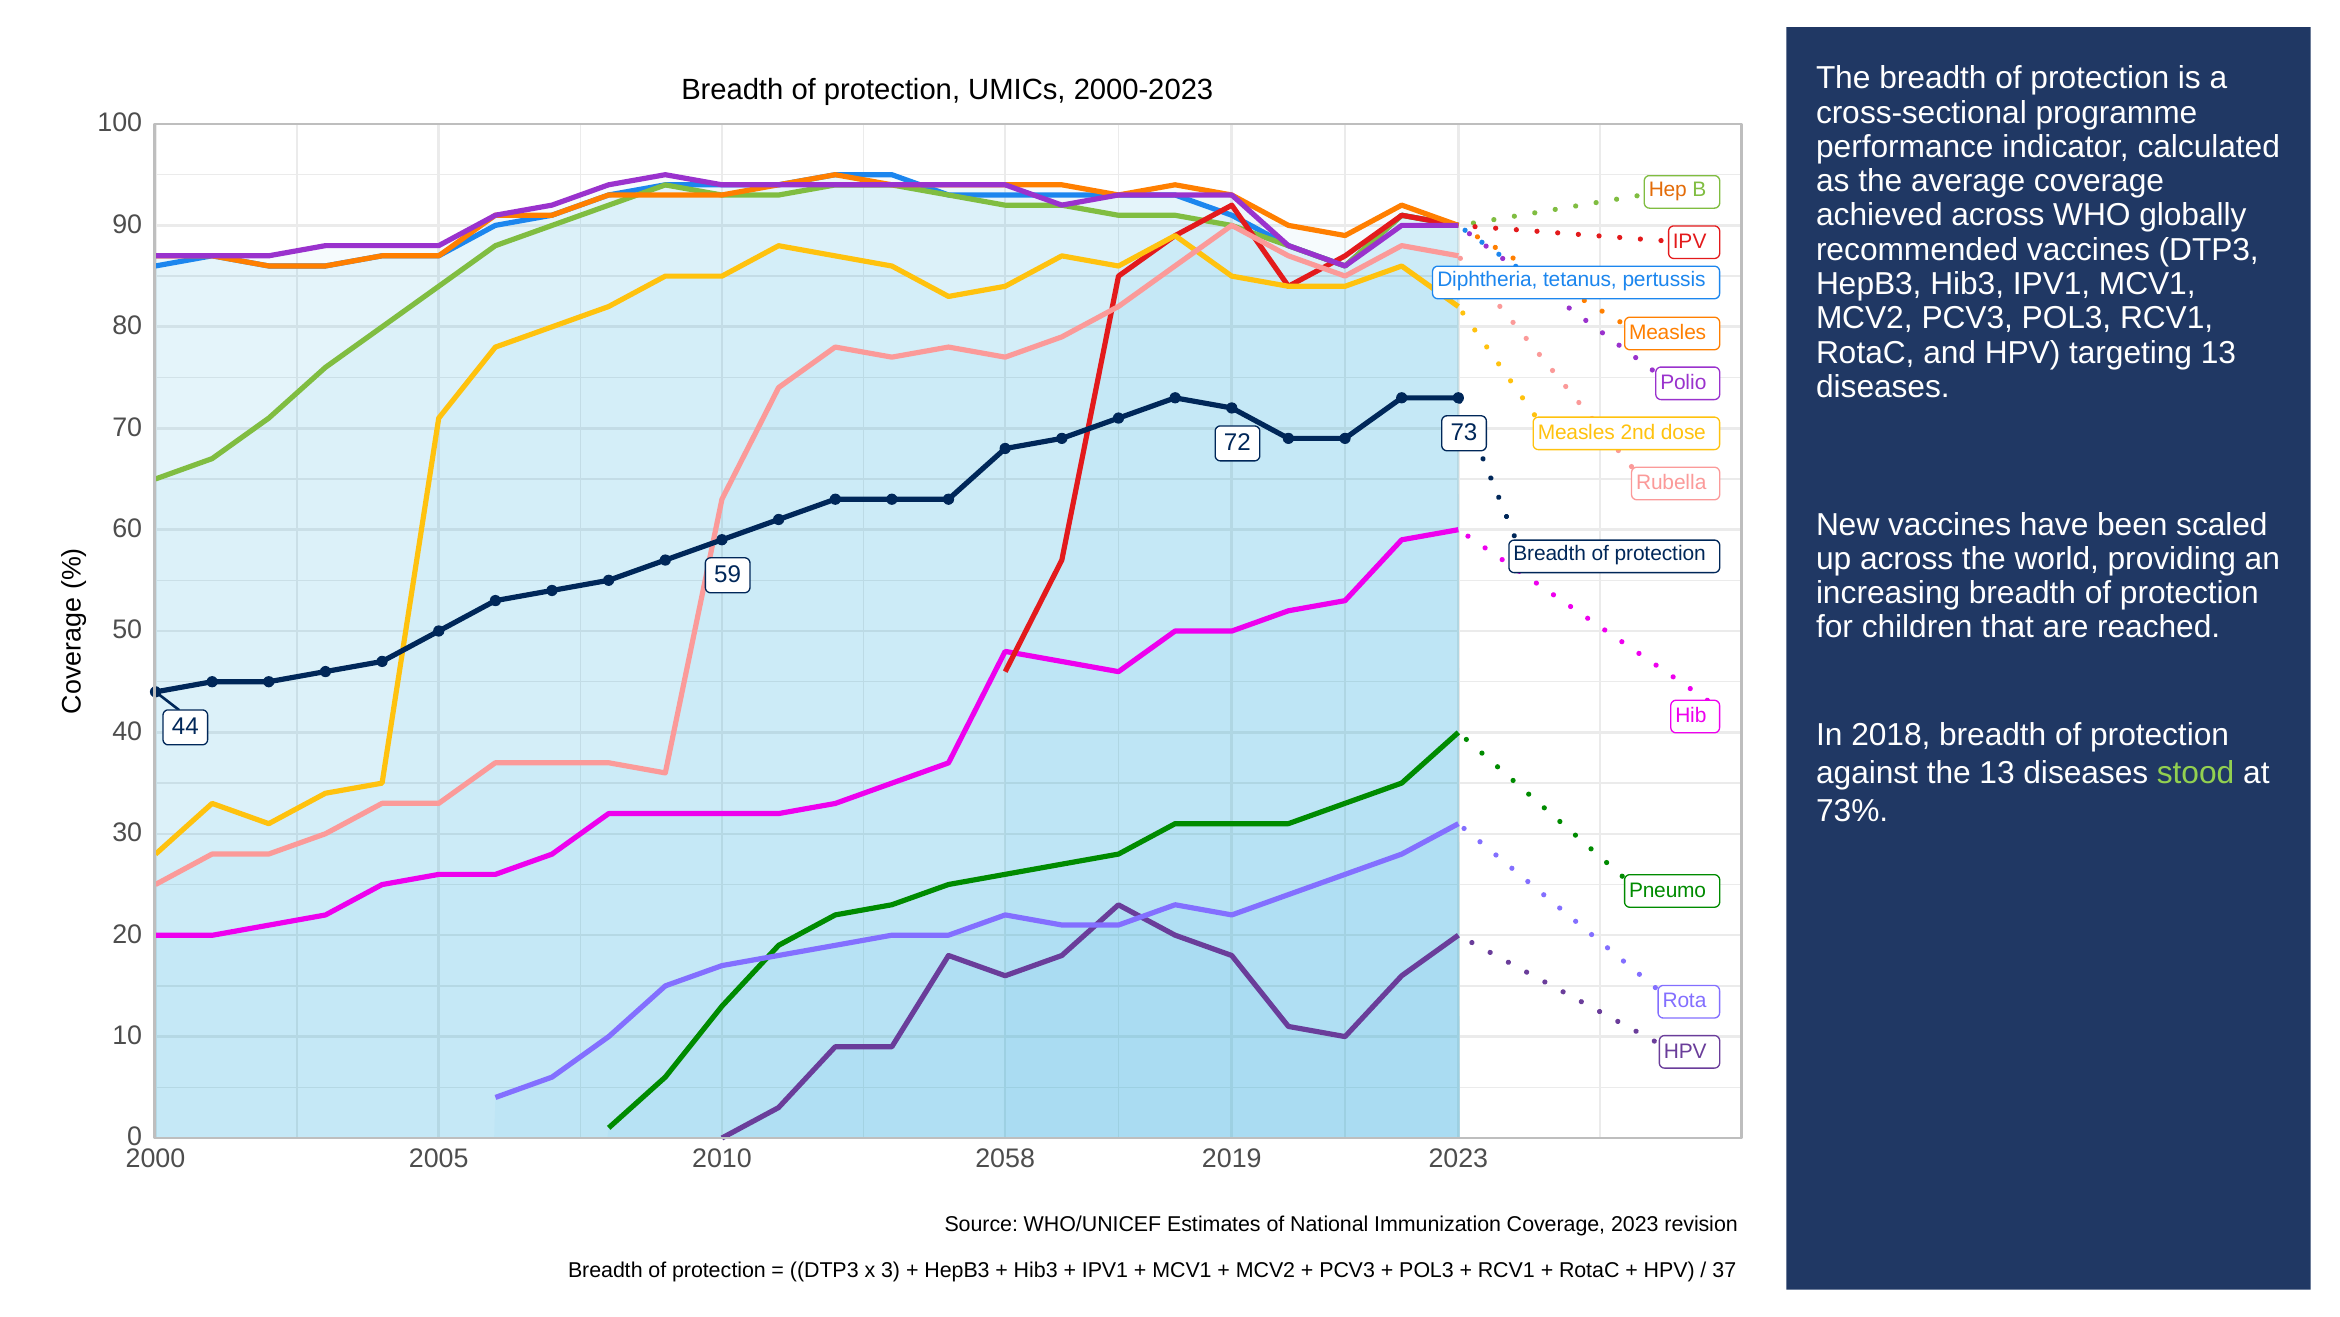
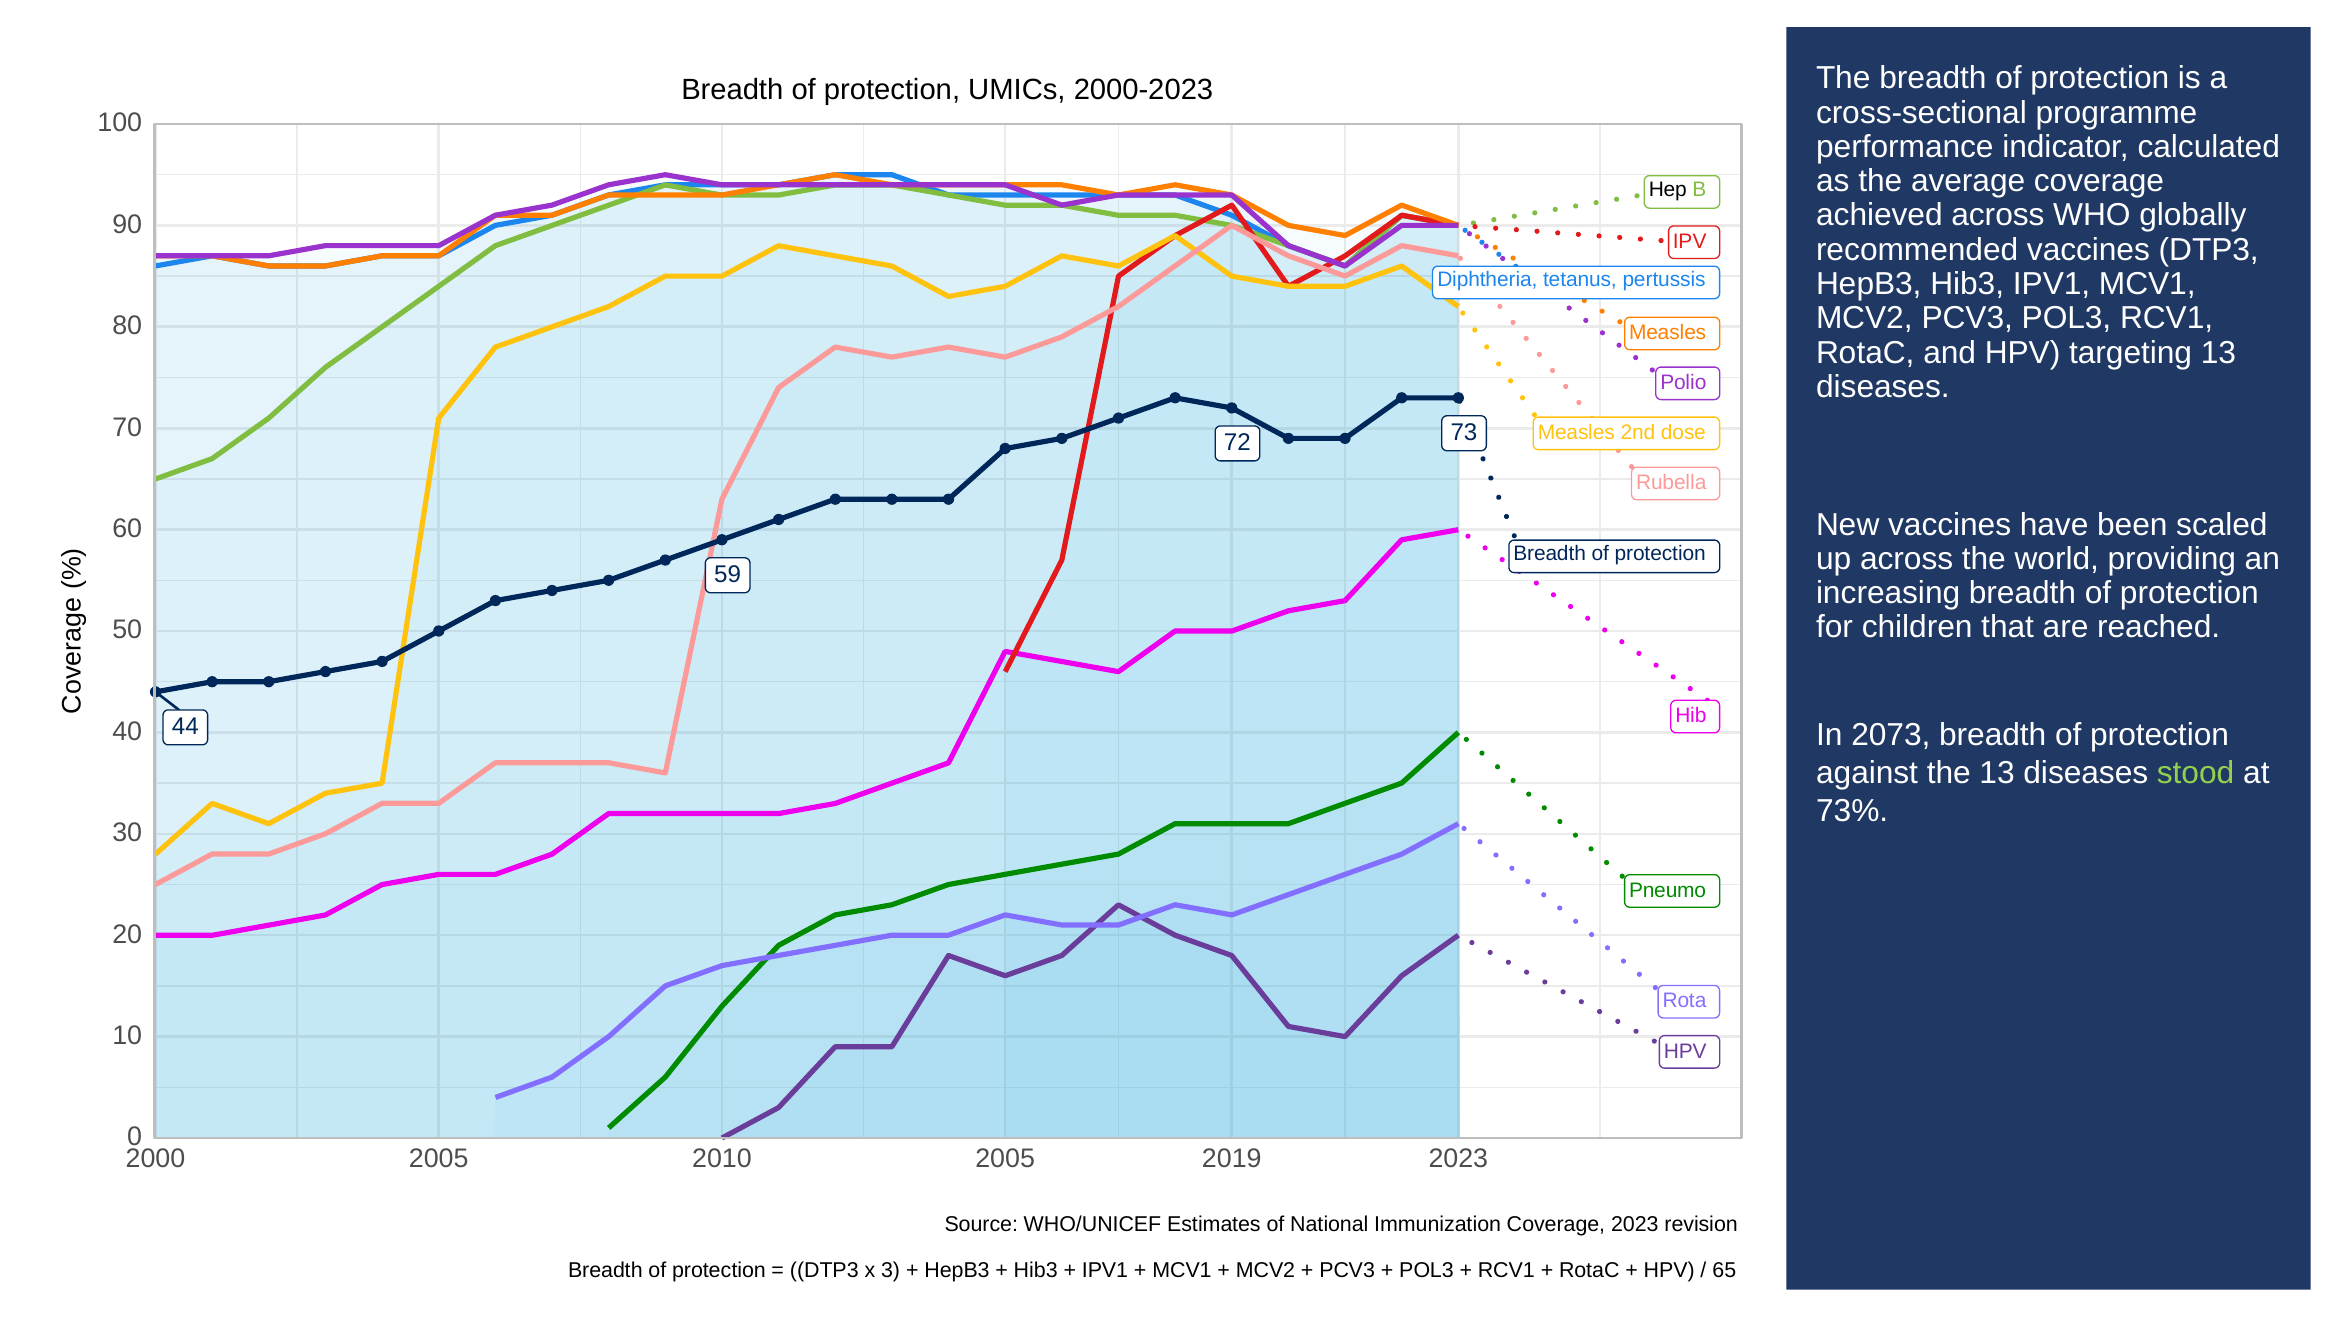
Hep colour: orange -> black
2018: 2018 -> 2073
2010 2058: 2058 -> 2005
37: 37 -> 65
